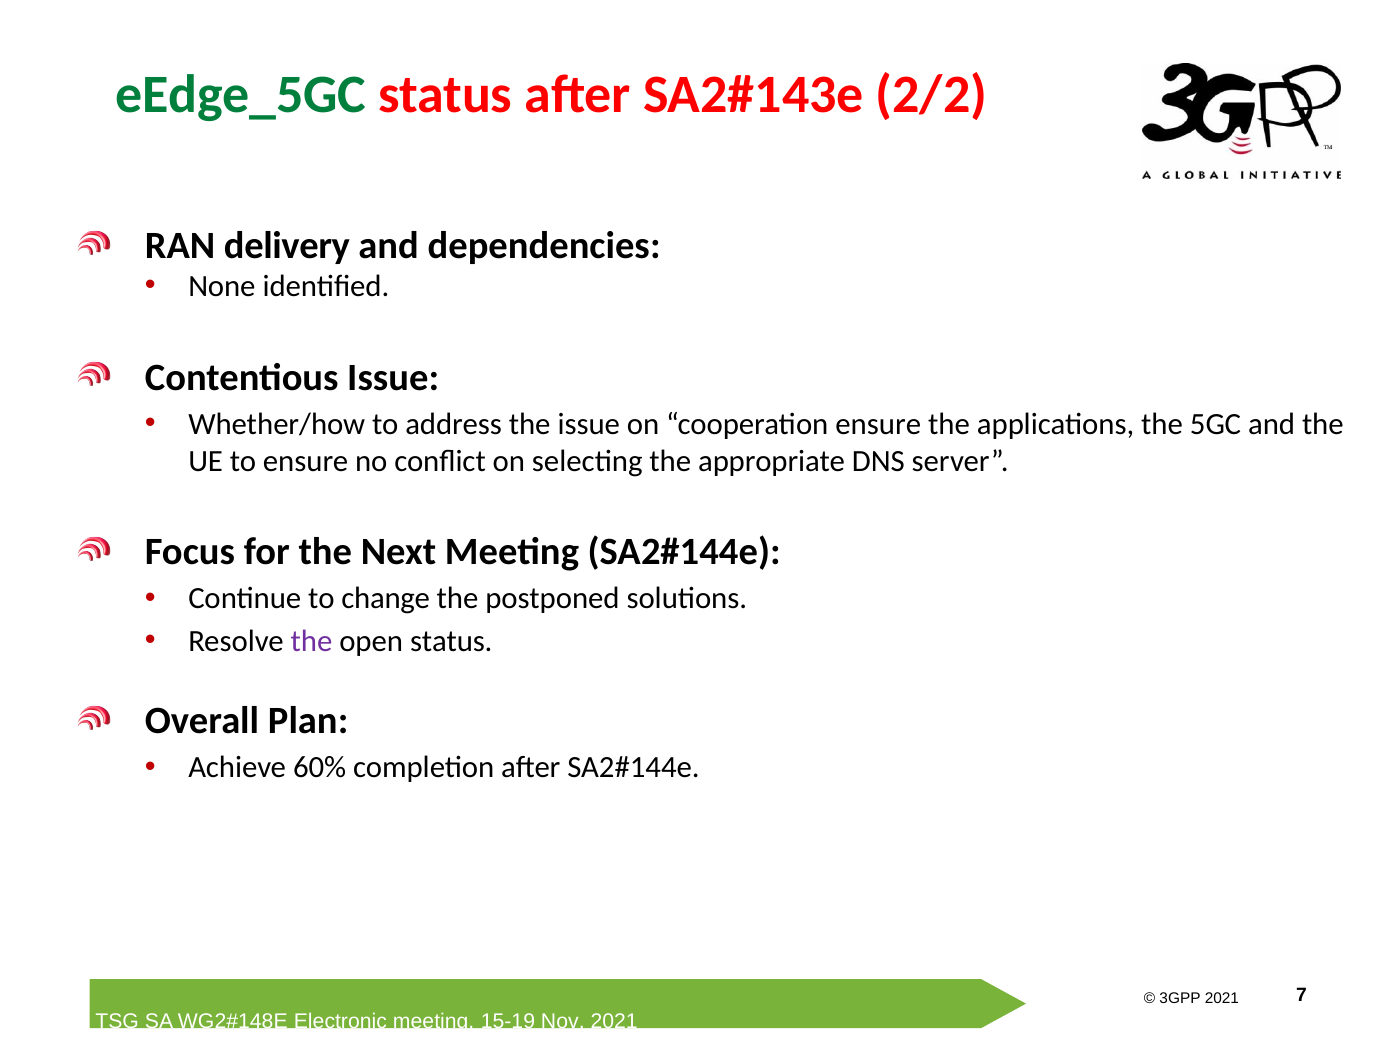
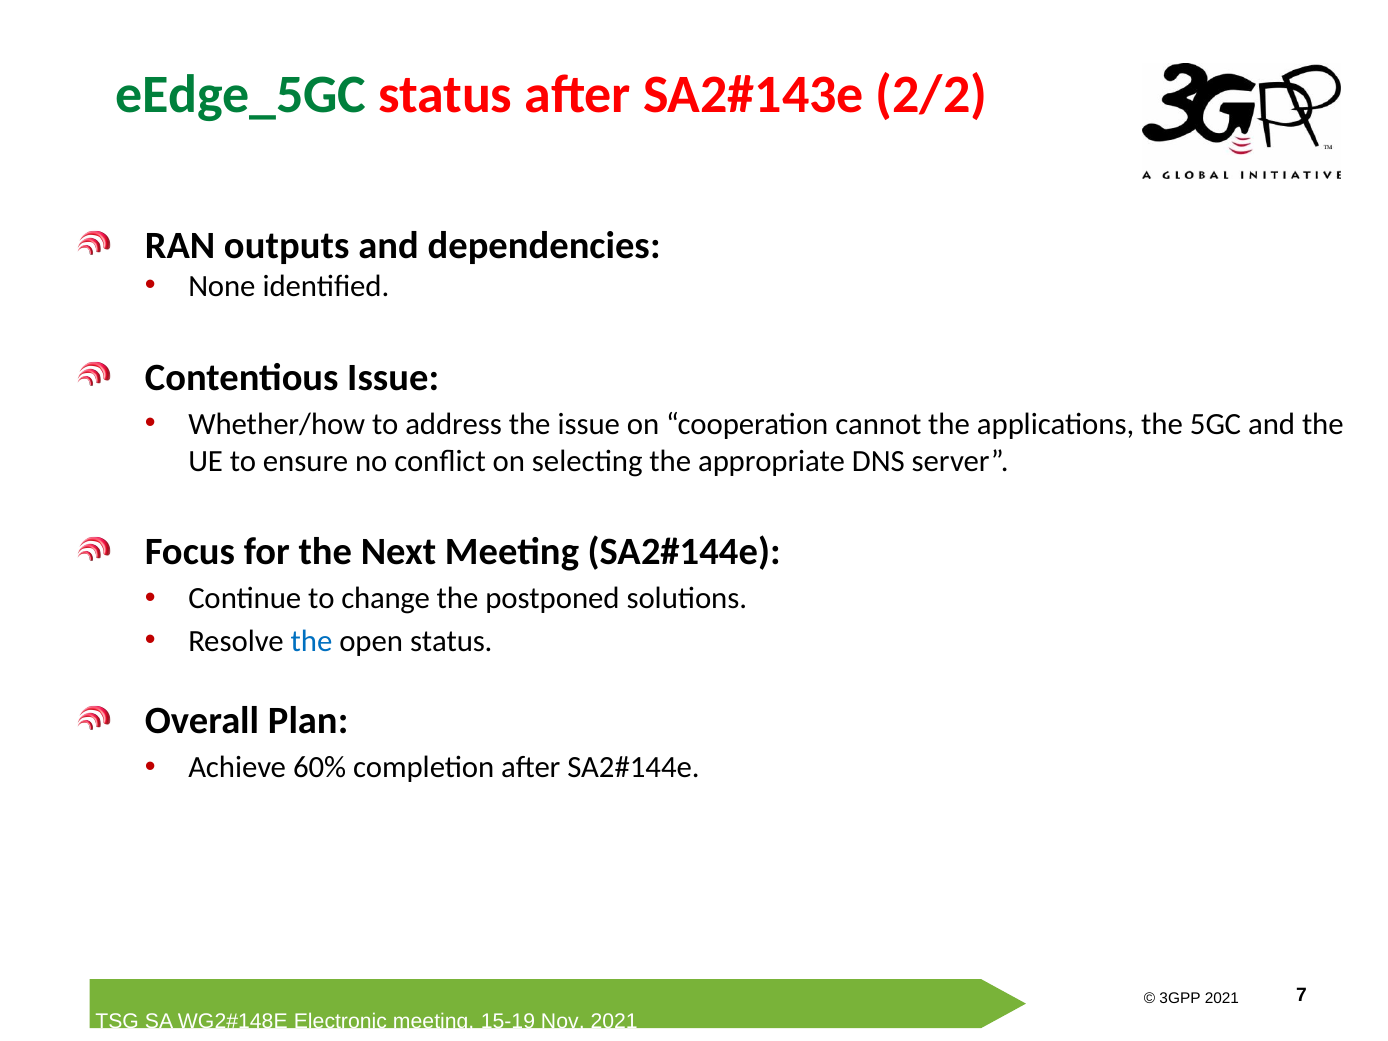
delivery: delivery -> outputs
cooperation ensure: ensure -> cannot
the at (311, 642) colour: purple -> blue
